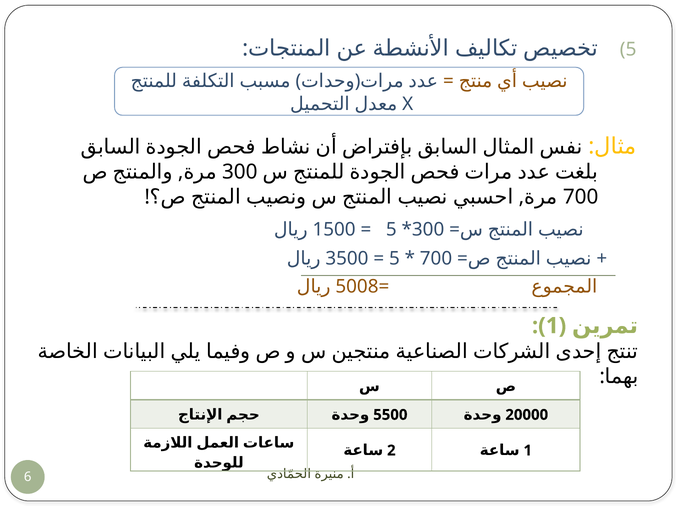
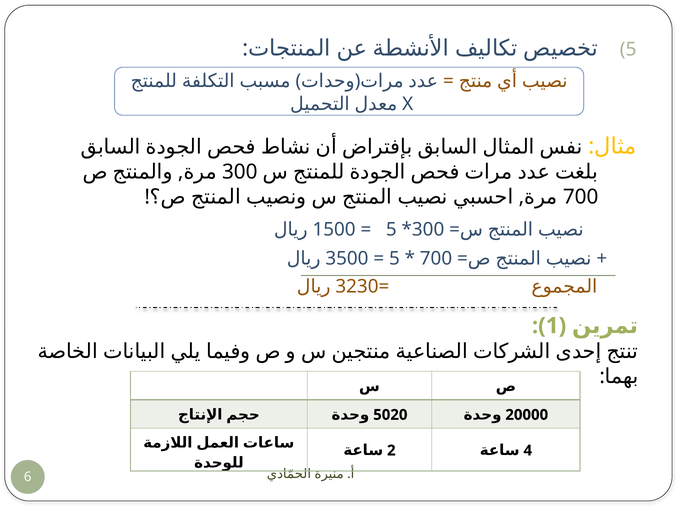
5008: 5008 -> 3230
5500: 5500 -> 5020
1 at (528, 450): 1 -> 4
